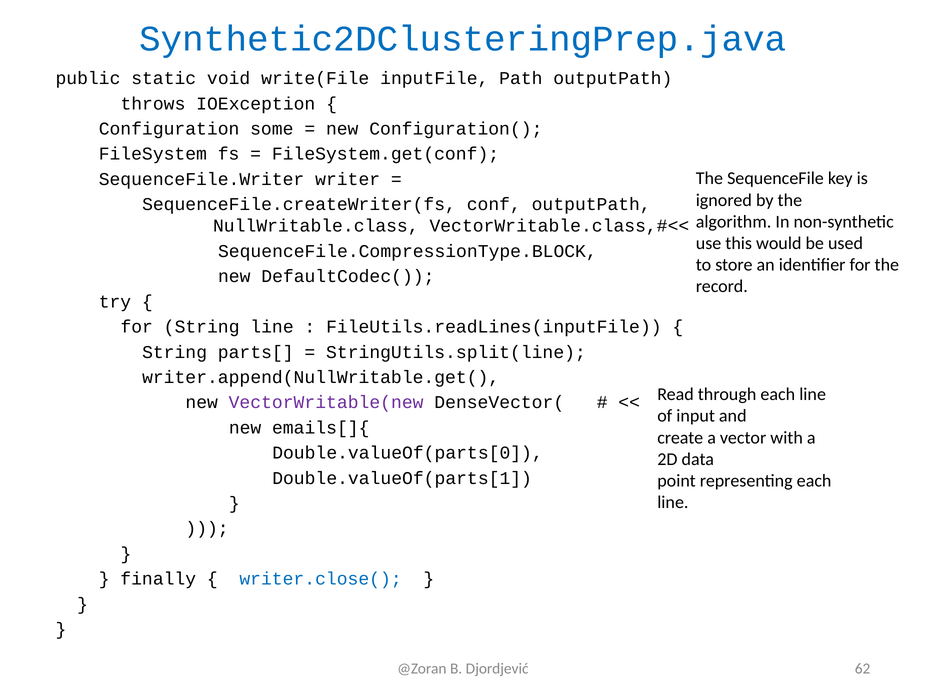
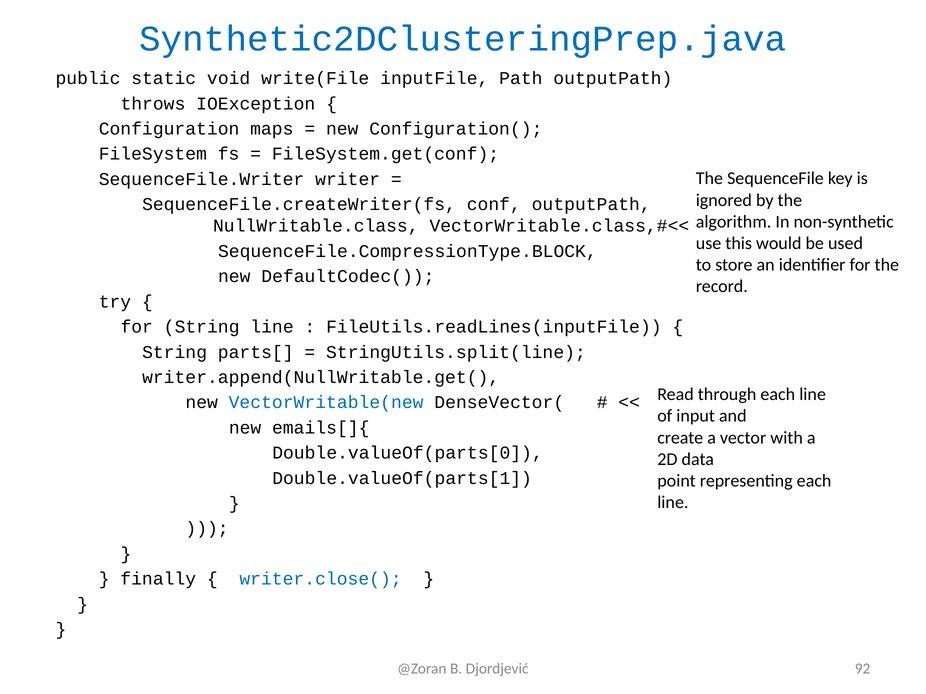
some: some -> maps
VectorWritable(new colour: purple -> blue
62: 62 -> 92
